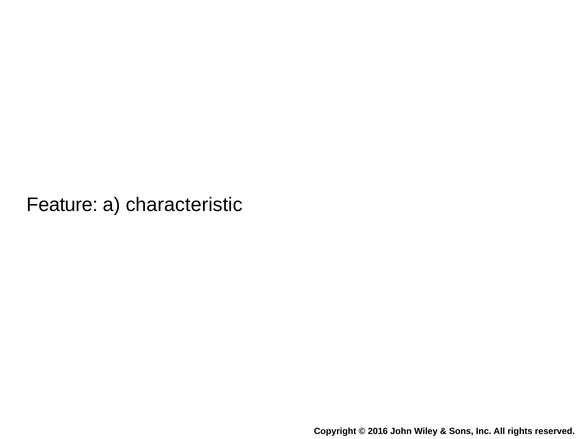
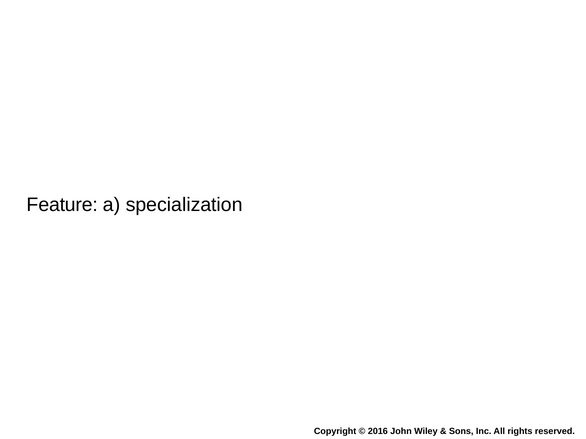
characteristic: characteristic -> specialization
